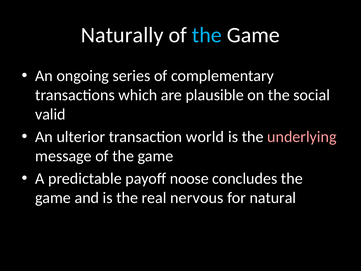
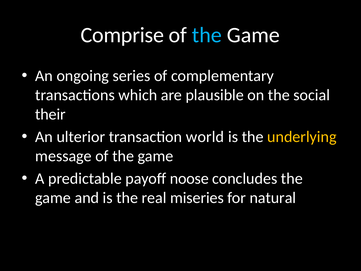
Naturally: Naturally -> Comprise
valid: valid -> their
underlying colour: pink -> yellow
nervous: nervous -> miseries
